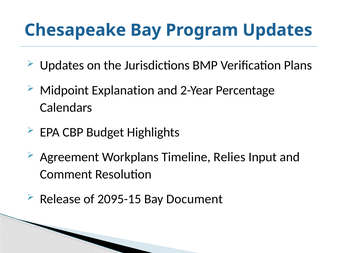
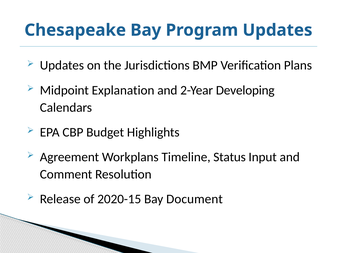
Percentage: Percentage -> Developing
Relies: Relies -> Status
2095-15: 2095-15 -> 2020-15
